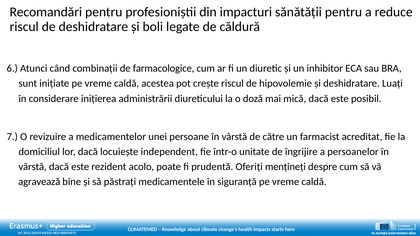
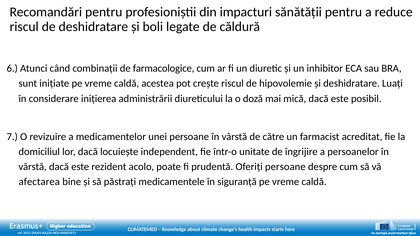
Oferiți mențineți: mențineți -> persoane
agravează: agravează -> afectarea
